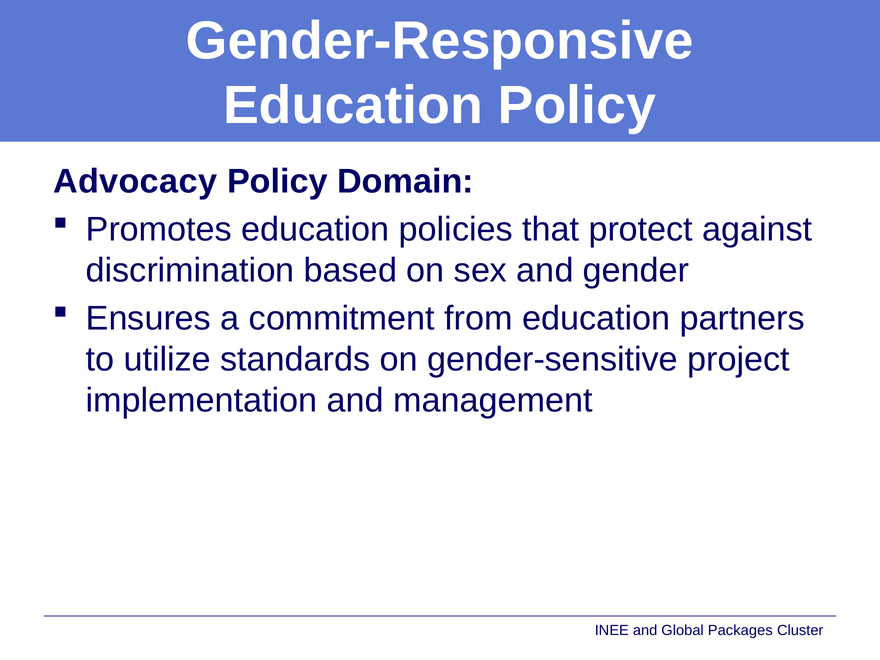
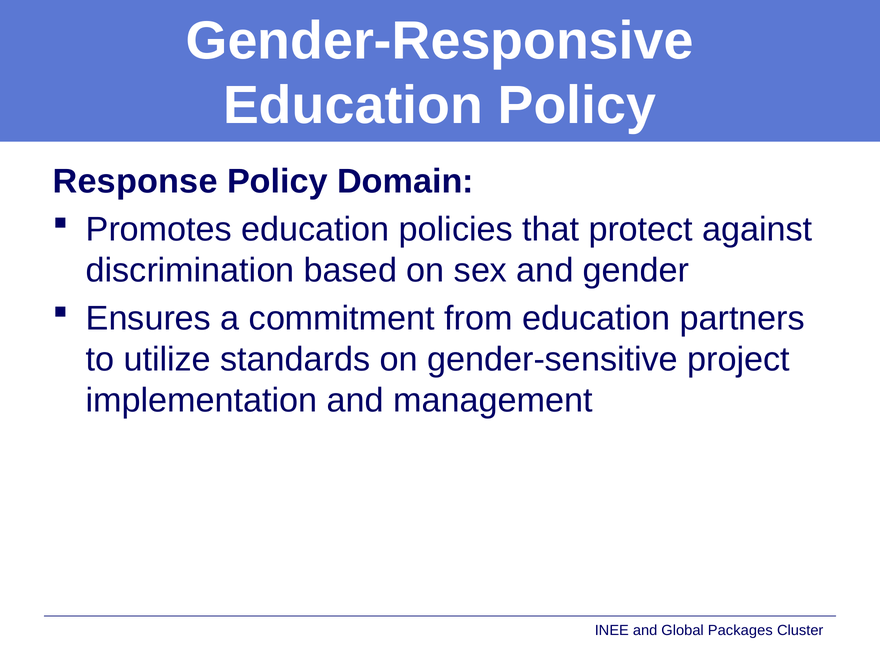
Advocacy: Advocacy -> Response
